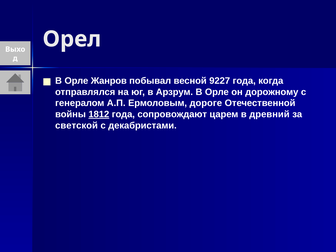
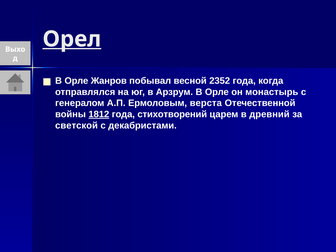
Орел underline: none -> present
9227: 9227 -> 2352
дорожному: дорожному -> монастырь
дороге: дороге -> верста
сопровождают: сопровождают -> стихотворений
